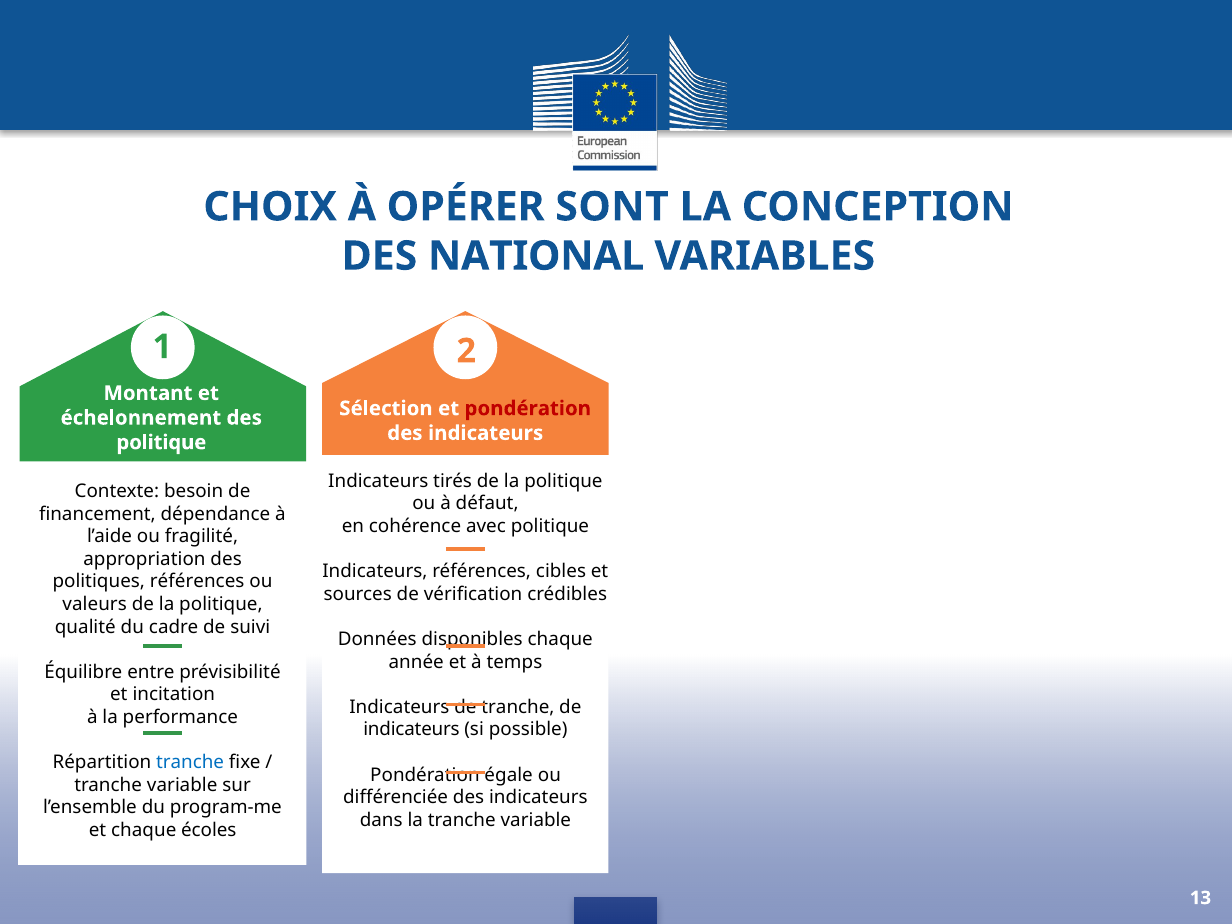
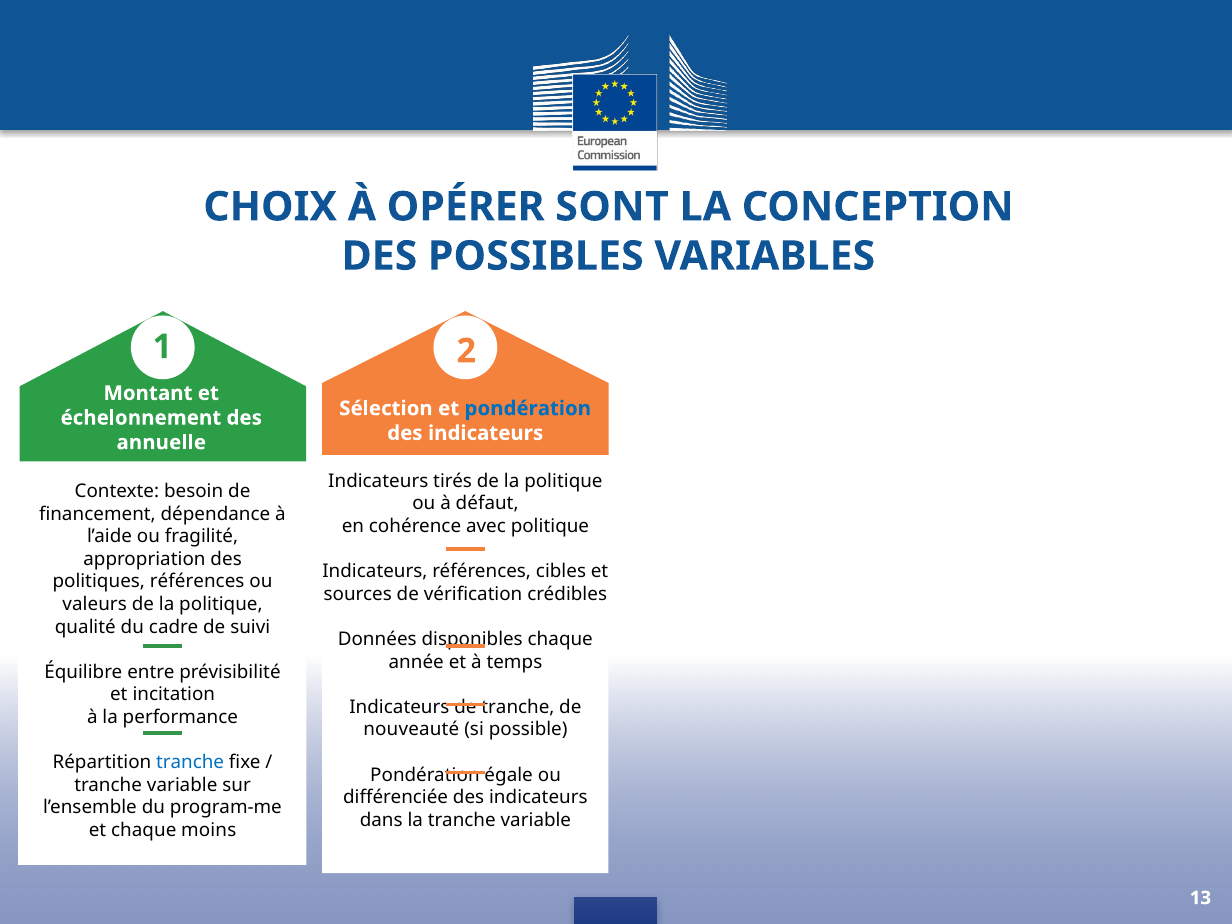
NATIONAL: NATIONAL -> POSSIBLES
pondération at (528, 408) colour: red -> blue
politique at (161, 442): politique -> annuelle
indicateurs at (411, 730): indicateurs -> nouveauté
écoles: écoles -> moins
